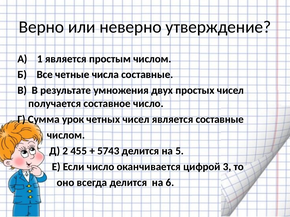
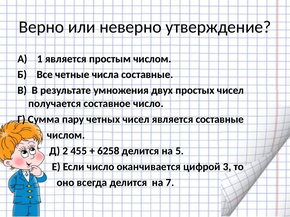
урок: урок -> пару
5743: 5743 -> 6258
6: 6 -> 7
